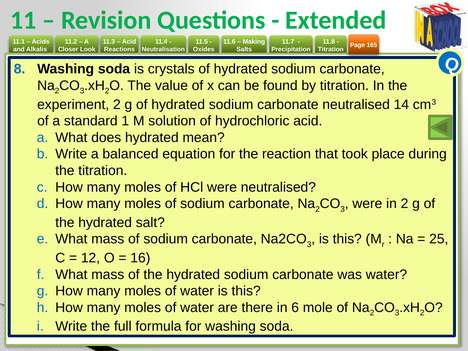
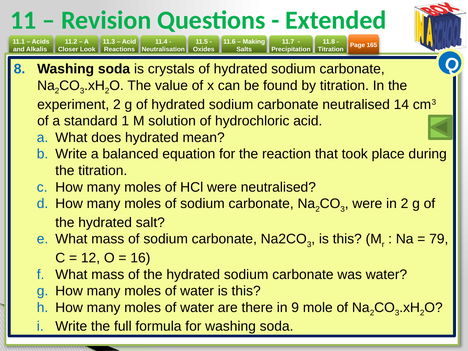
25: 25 -> 79
6: 6 -> 9
